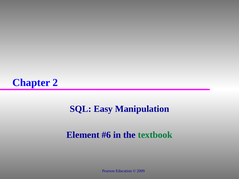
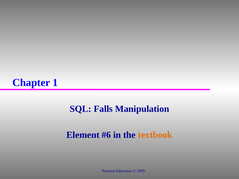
2: 2 -> 1
Easy: Easy -> Falls
textbook colour: green -> orange
